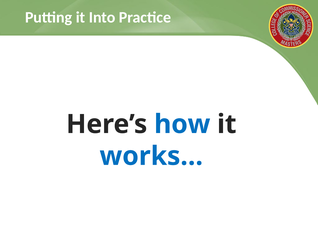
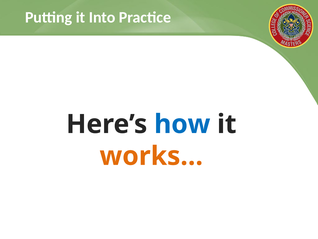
works… colour: blue -> orange
